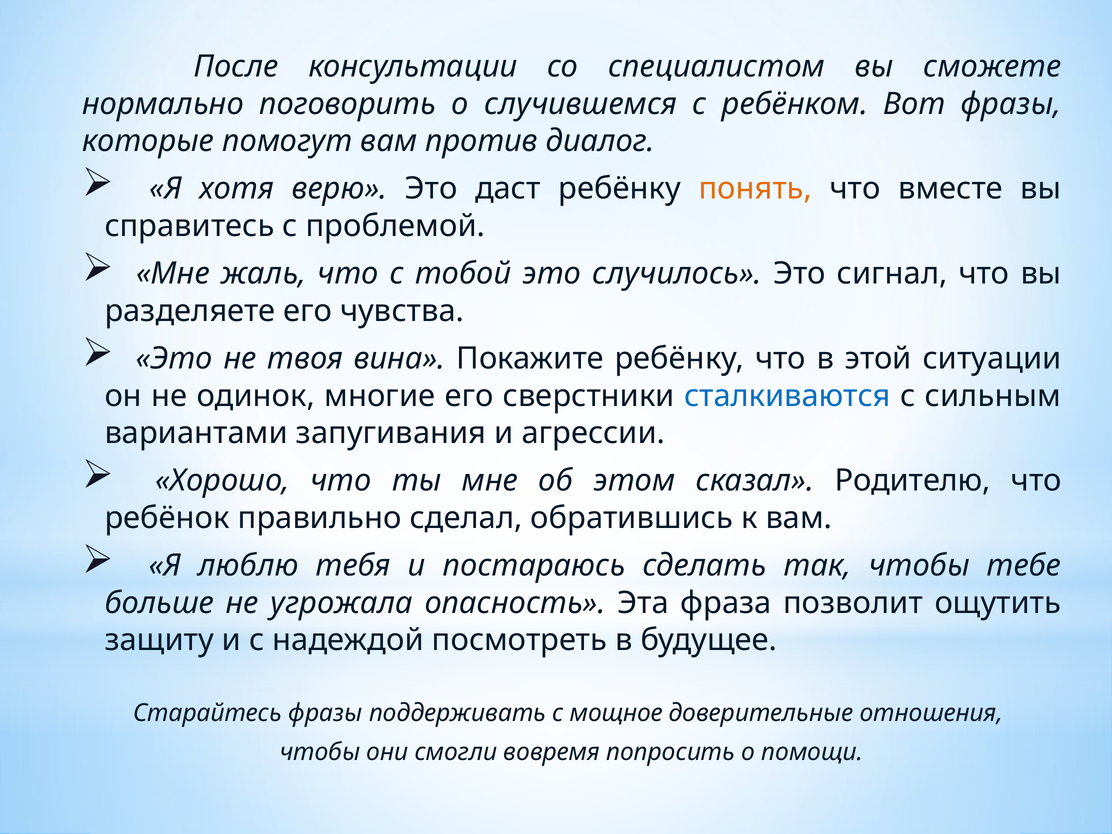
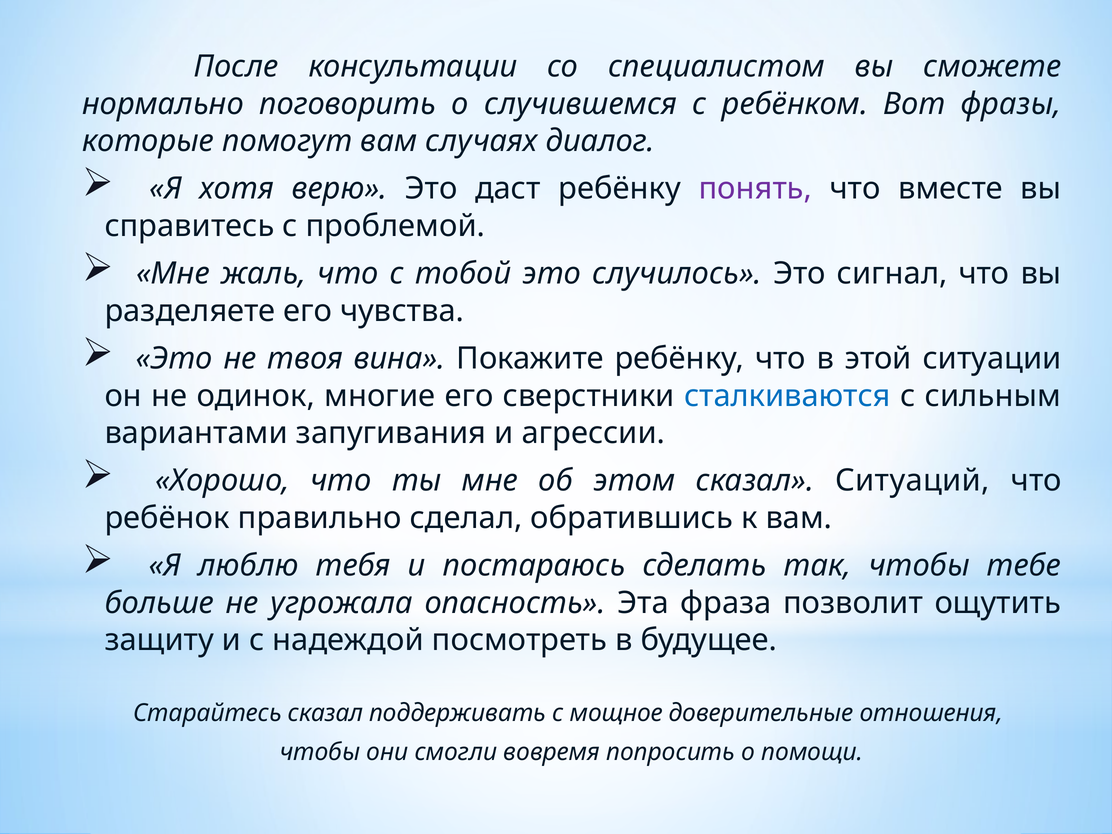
против: против -> случаях
понять colour: orange -> purple
Родителю: Родителю -> Ситуаций
Старайтесь фразы: фразы -> сказал
